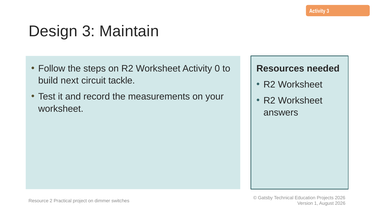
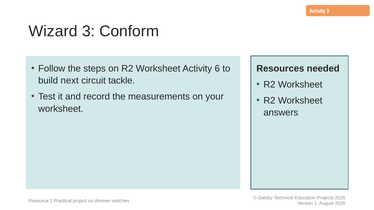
Design: Design -> Wizard
Maintain: Maintain -> Conform
0: 0 -> 6
